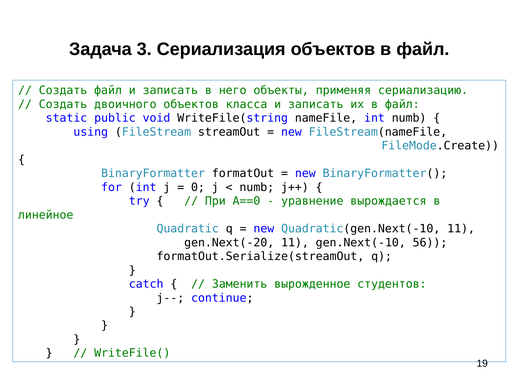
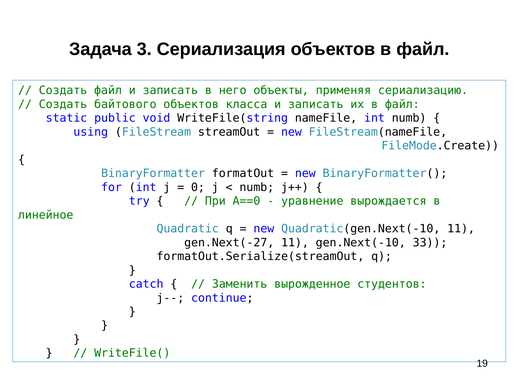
двоичного: двоичного -> байтового
gen.Next(-20: gen.Next(-20 -> gen.Next(-27
56: 56 -> 33
